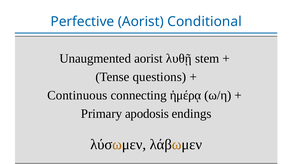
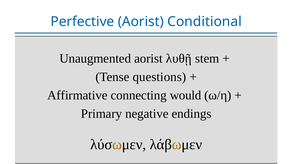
Continuous: Continuous -> Affirmative
ἡμέρᾳ: ἡμέρᾳ -> would
apodosis: apodosis -> negative
